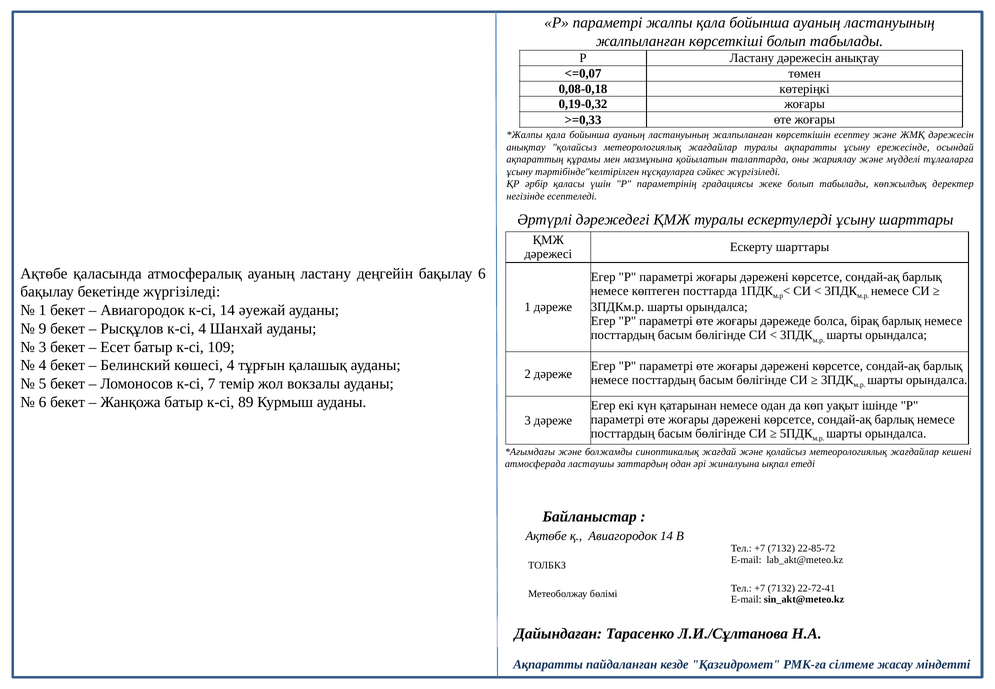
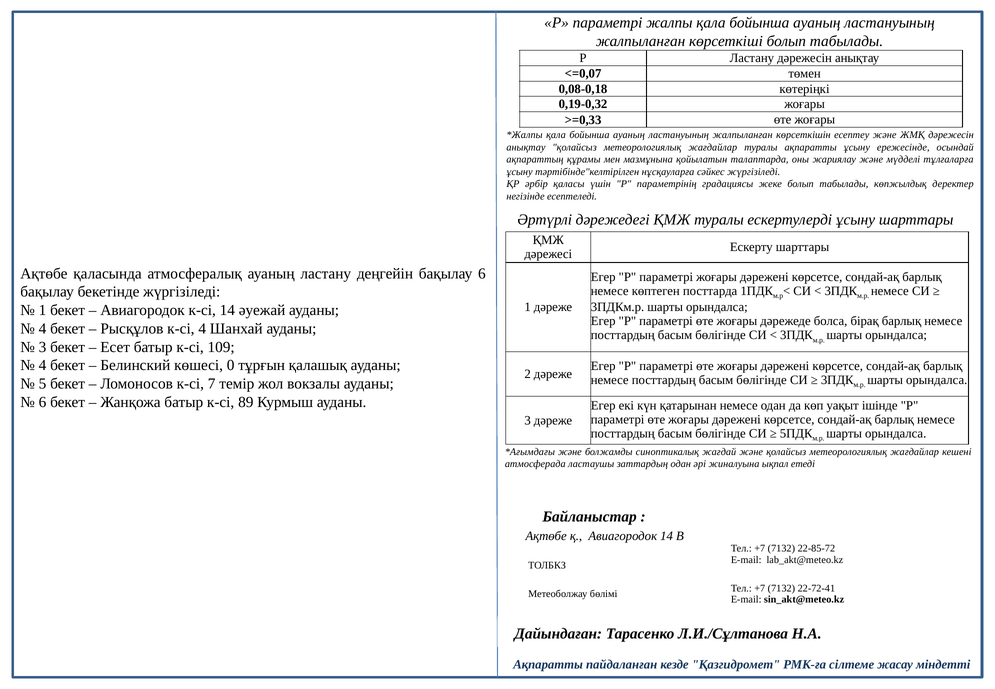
9 at (43, 329): 9 -> 4
көшесі 4: 4 -> 0
